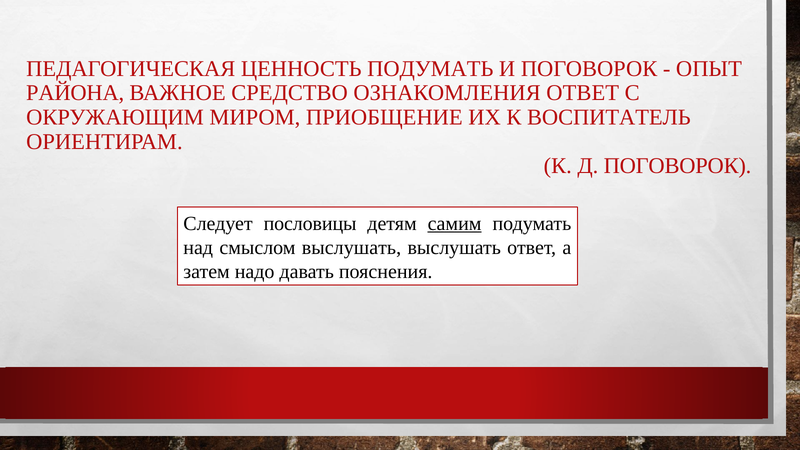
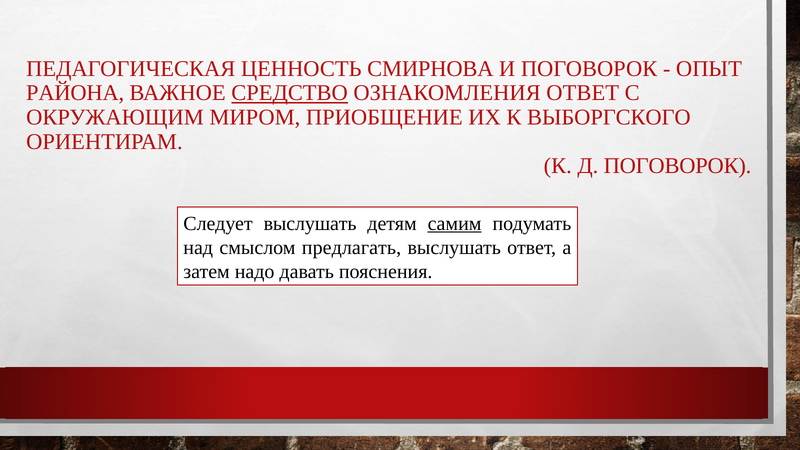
ЦЕННОСТЬ ПОДУМАТЬ: ПОДУМАТЬ -> СМИРНОВА
СРЕДСТВО underline: none -> present
ВОСПИТАТЕЛЬ: ВОСПИТАТЕЛЬ -> ВЫБОРГСКОГО
Следует пословицы: пословицы -> выслушать
смыслом выслушать: выслушать -> предлагать
